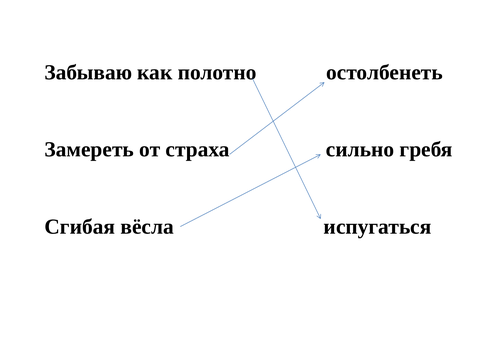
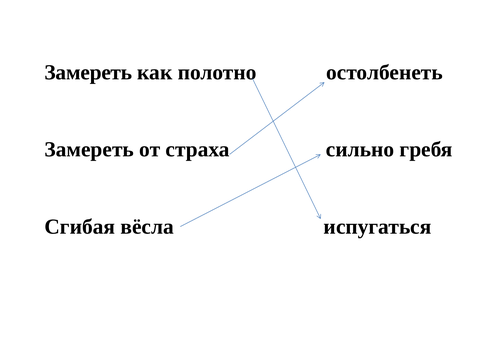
Забываю at (88, 72): Забываю -> Замереть
